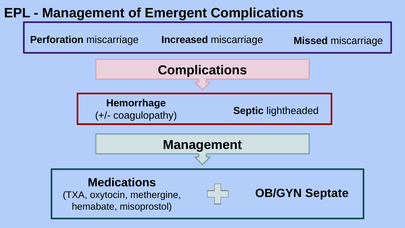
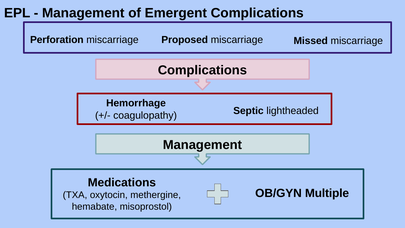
Increased: Increased -> Proposed
Septate: Septate -> Multiple
